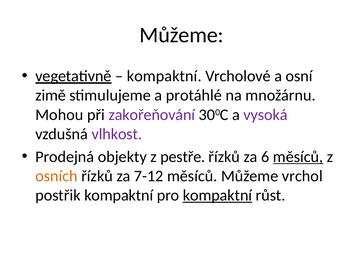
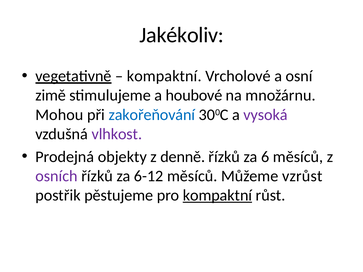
Můžeme at (182, 35): Můžeme -> Jakékoliv
protáhlé: protáhlé -> houbové
zakořeňování colour: purple -> blue
pestře: pestře -> denně
měsíců at (298, 157) underline: present -> none
osních colour: orange -> purple
7-12: 7-12 -> 6-12
vrchol: vrchol -> vzrůst
postřik kompaktní: kompaktní -> pěstujeme
